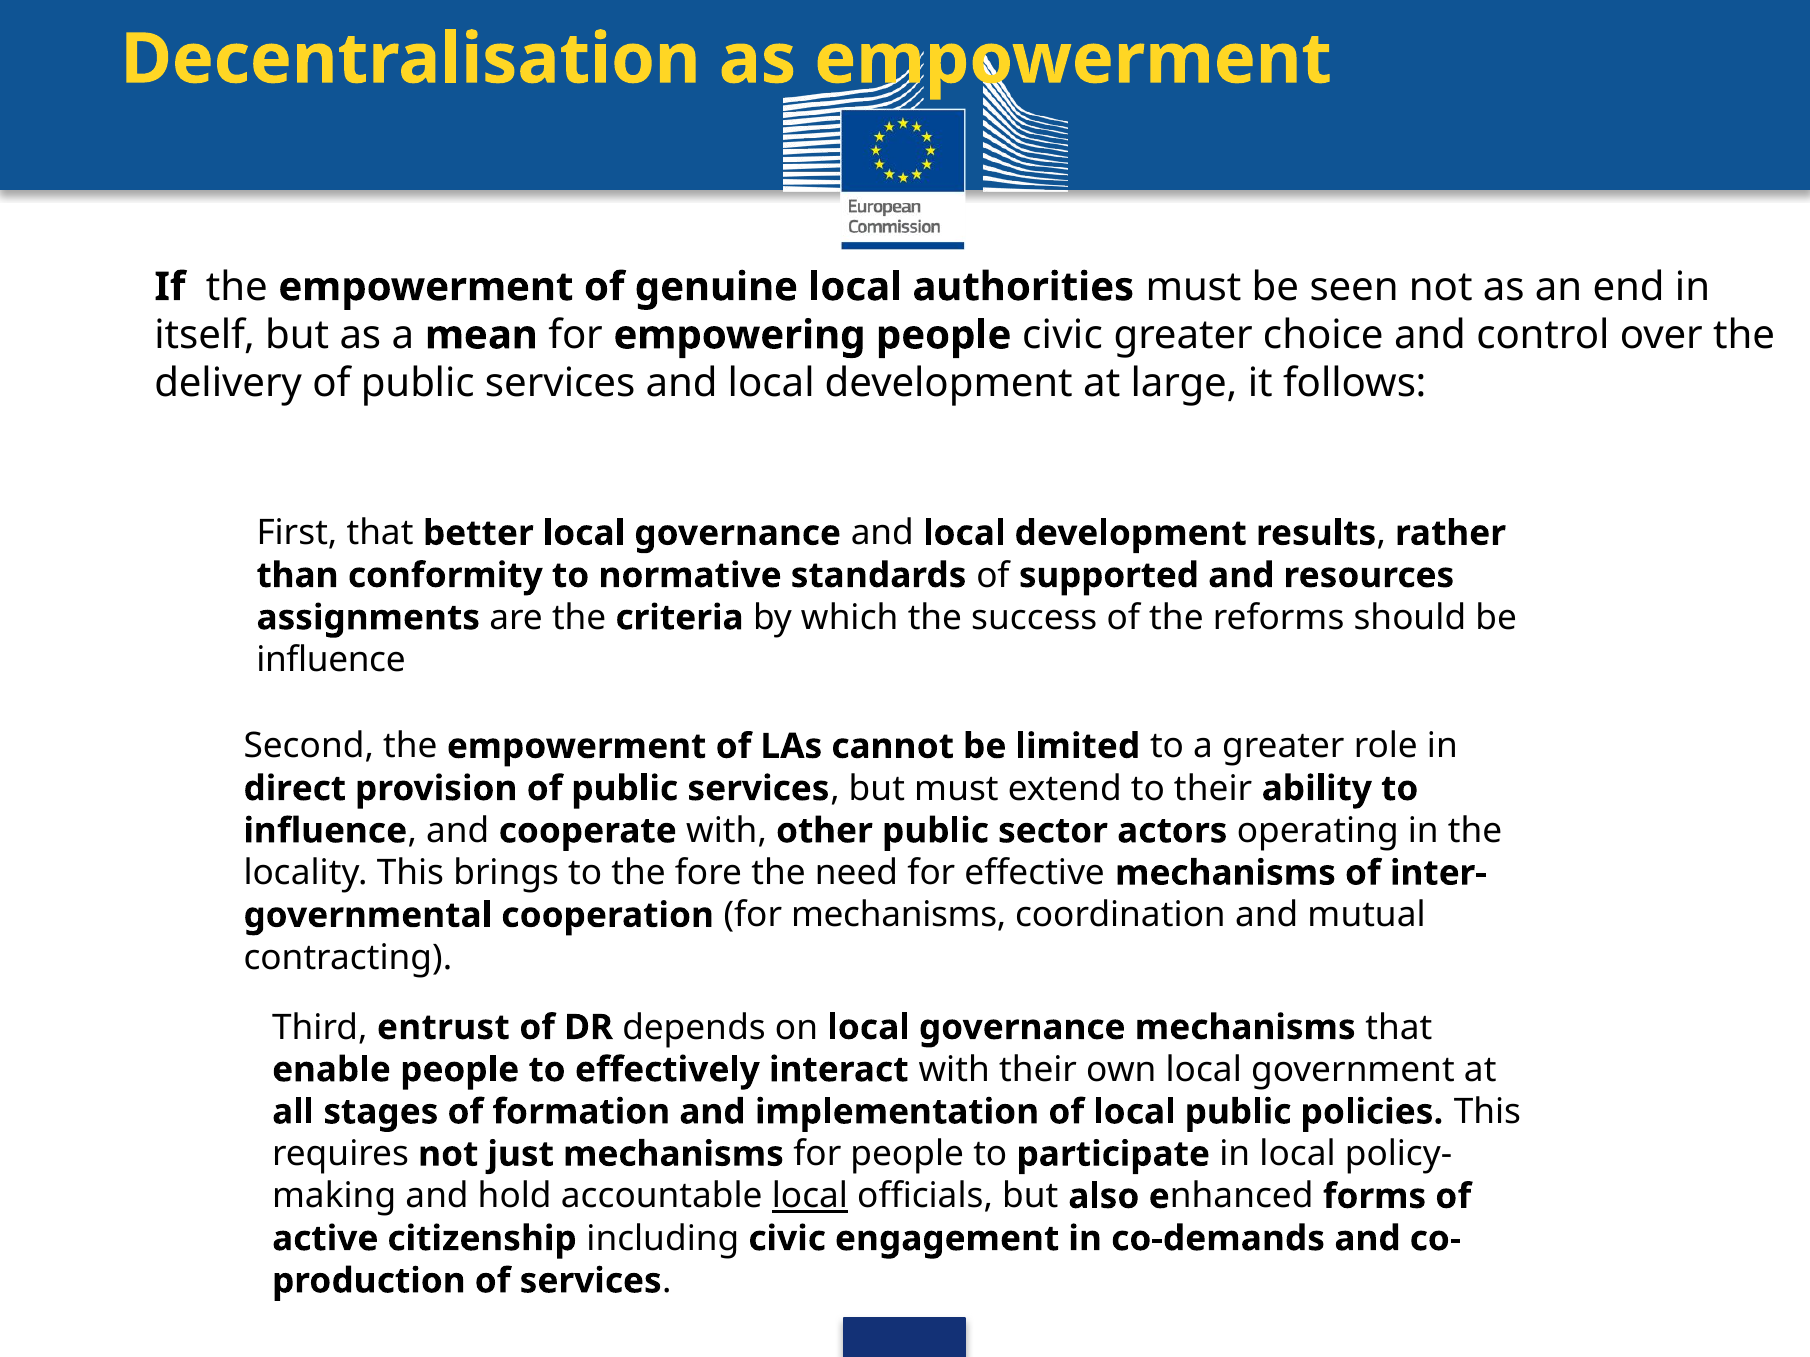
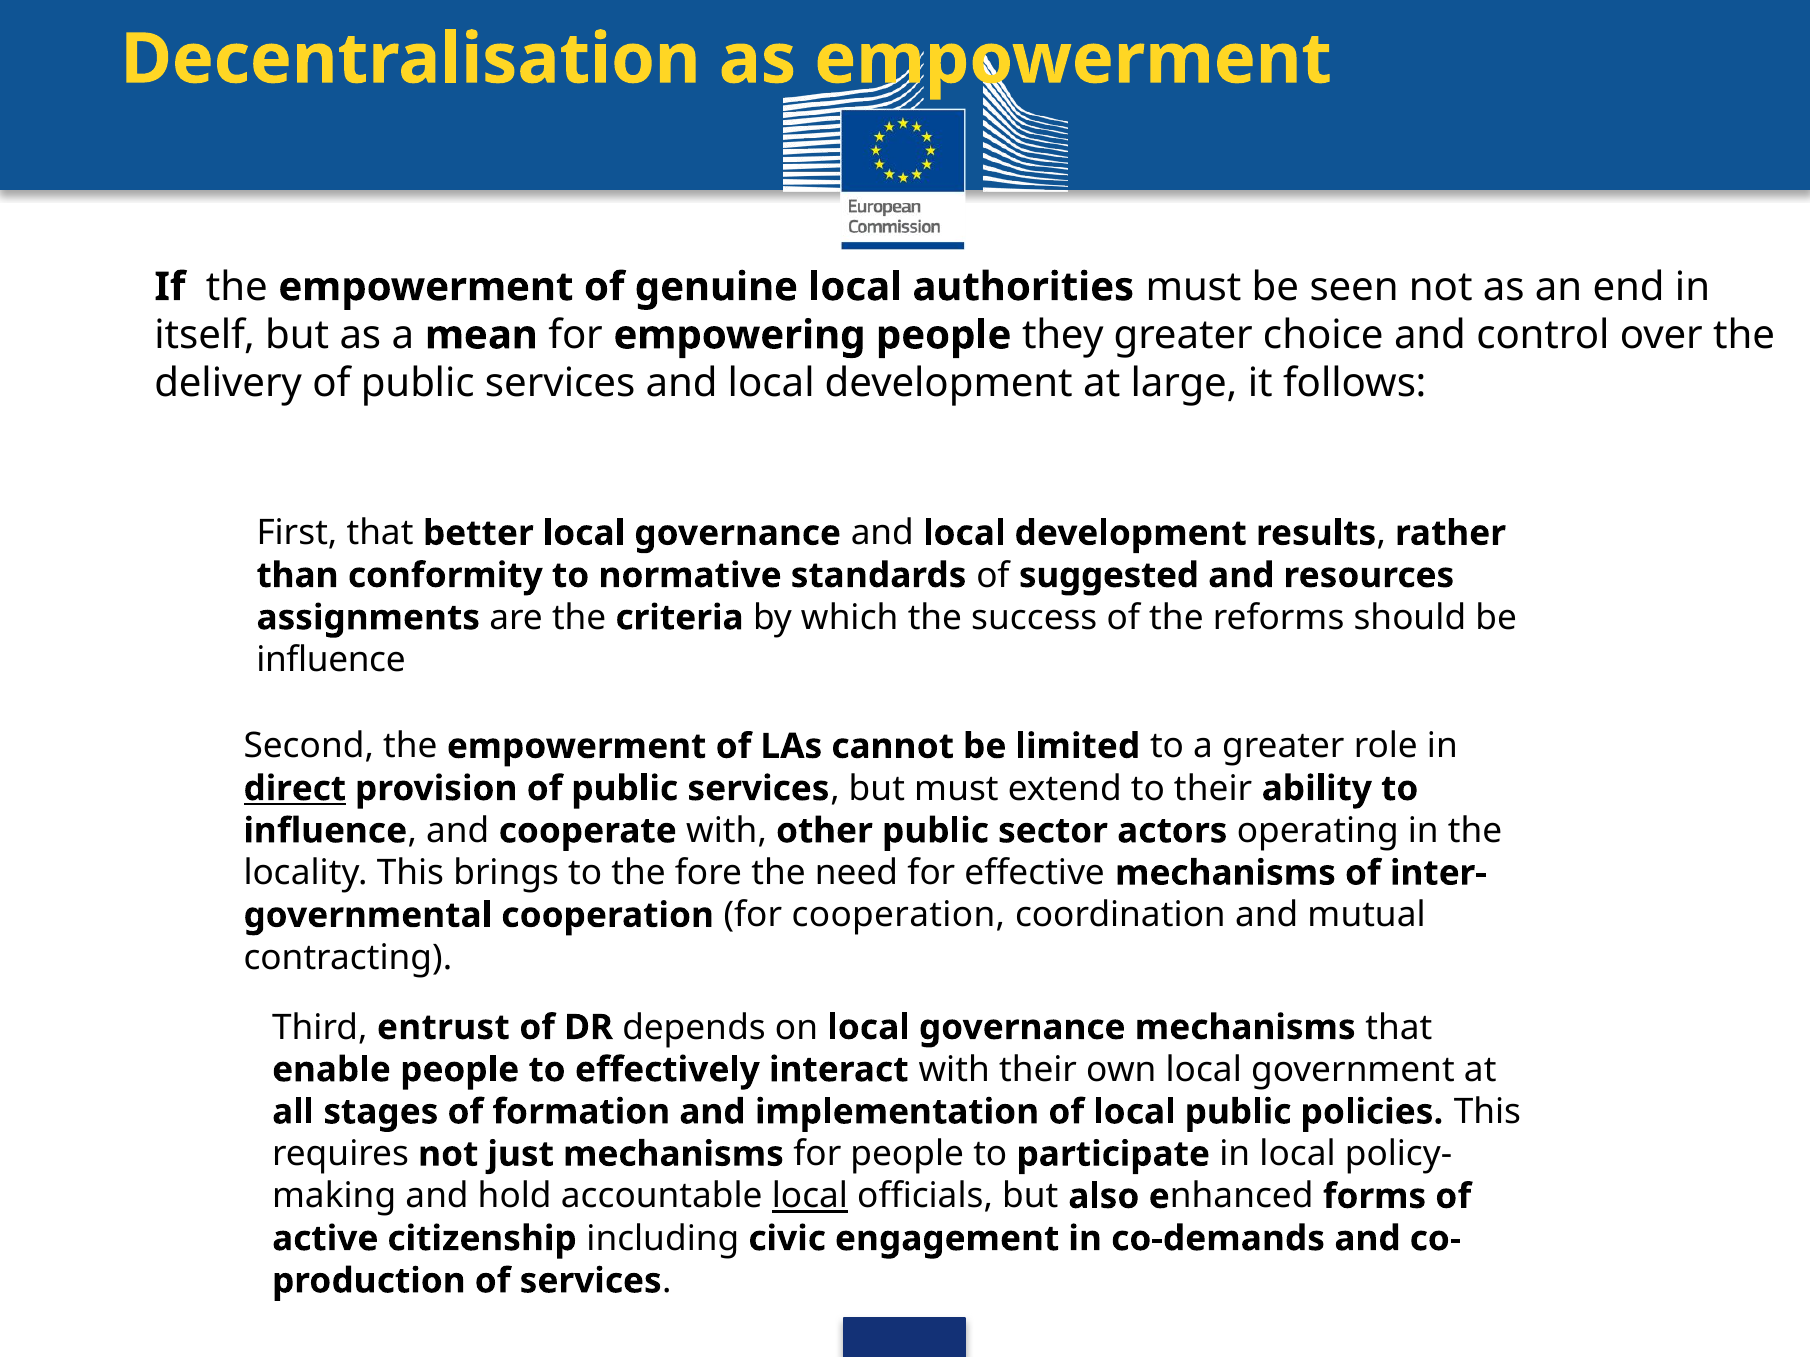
people civic: civic -> they
supported: supported -> suggested
direct underline: none -> present
for mechanisms: mechanisms -> cooperation
